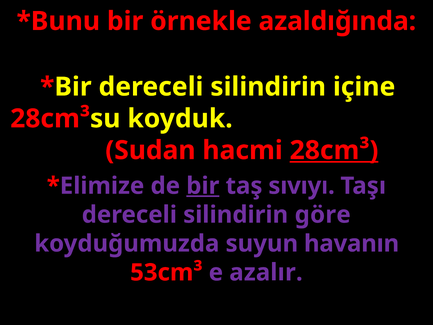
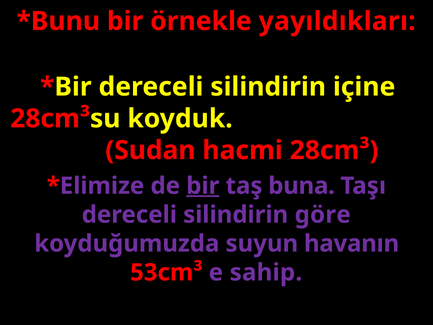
azaldığında: azaldığında -> yayıldıkları
28cm³ underline: present -> none
sıvıyı: sıvıyı -> buna
azalır: azalır -> sahip
